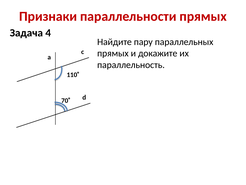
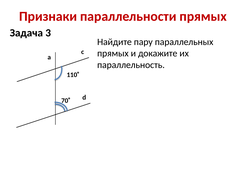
4: 4 -> 3
